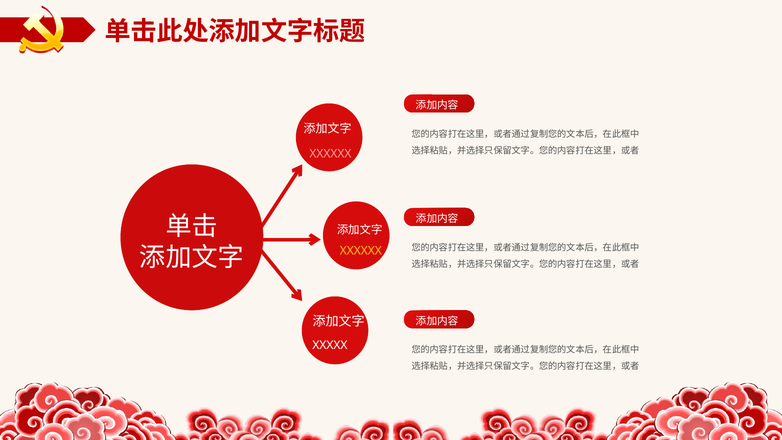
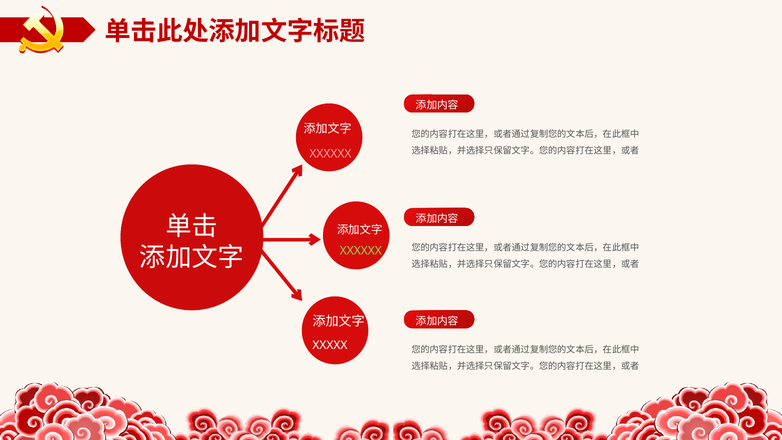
XXXXXX at (361, 251) colour: yellow -> light green
